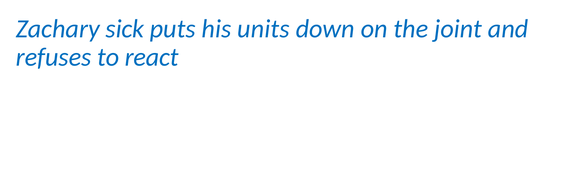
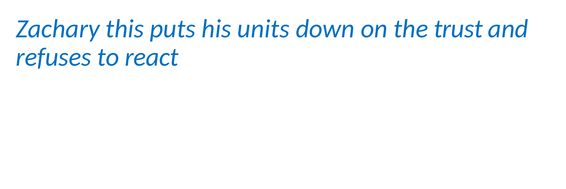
sick: sick -> this
joint: joint -> trust
